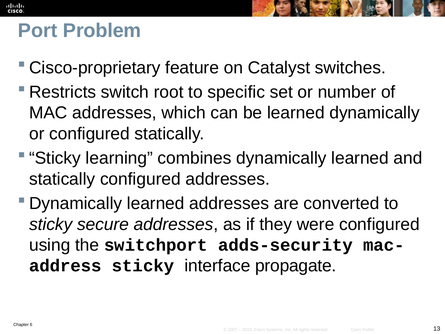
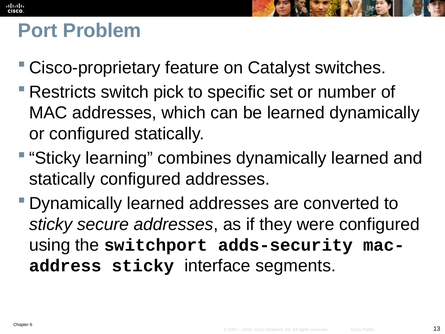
root: root -> pick
propagate: propagate -> segments
